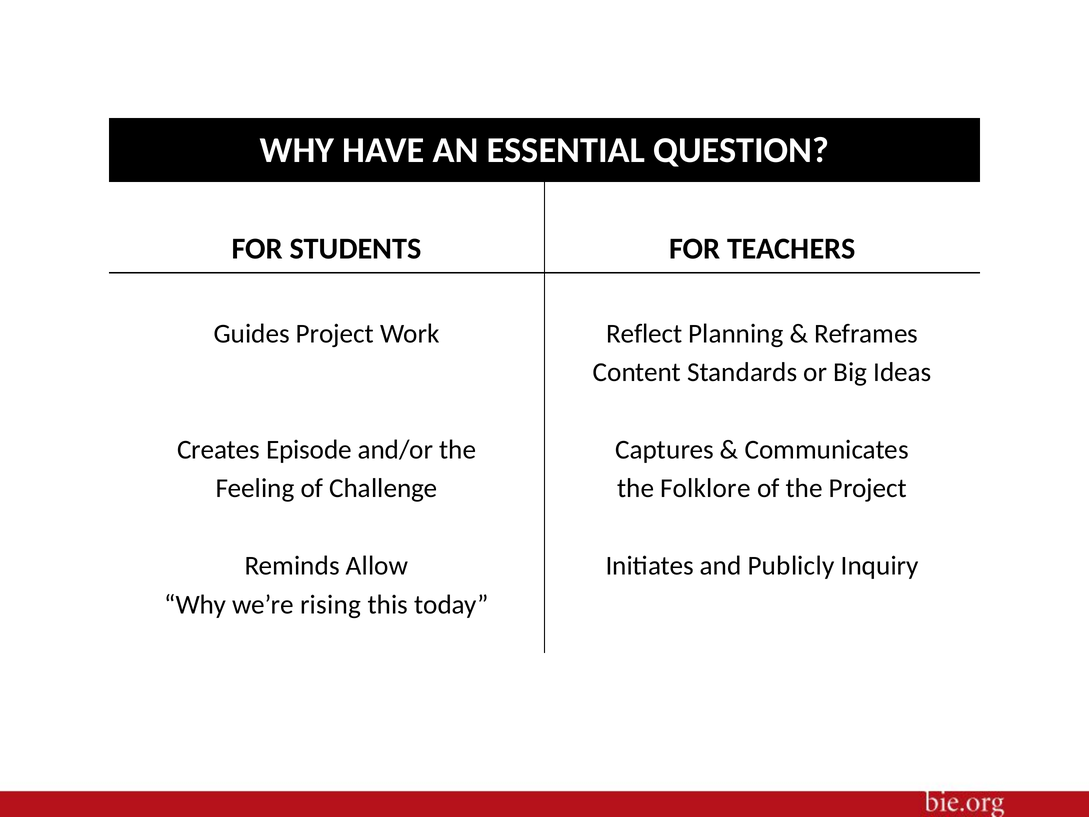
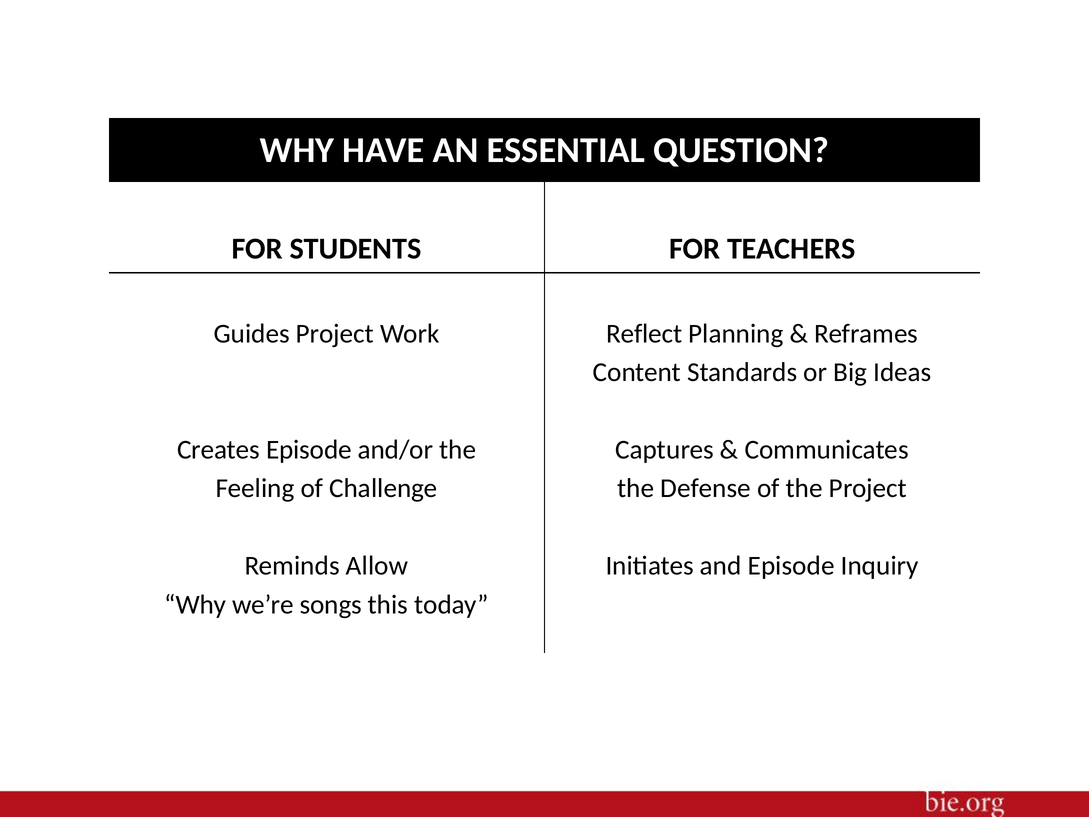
Folklore: Folklore -> Defense
and Publicly: Publicly -> Episode
rising: rising -> songs
